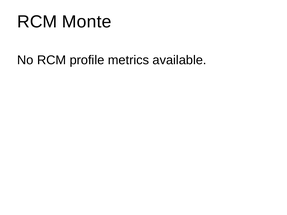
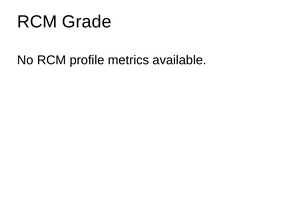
Monte: Monte -> Grade
